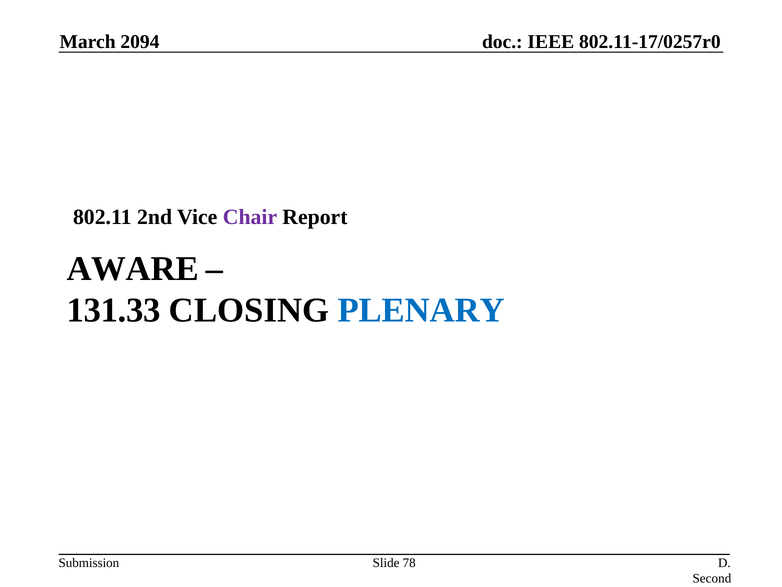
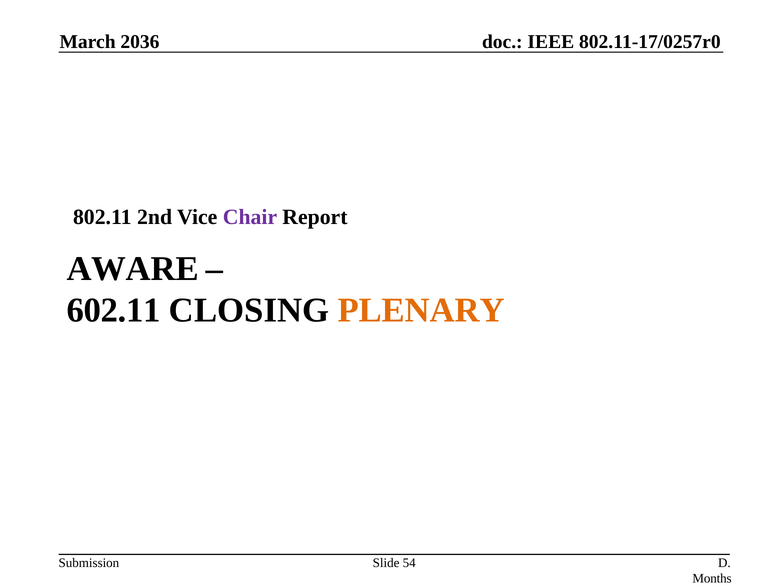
2094: 2094 -> 2036
131.33: 131.33 -> 602.11
PLENARY colour: blue -> orange
78: 78 -> 54
Second: Second -> Months
